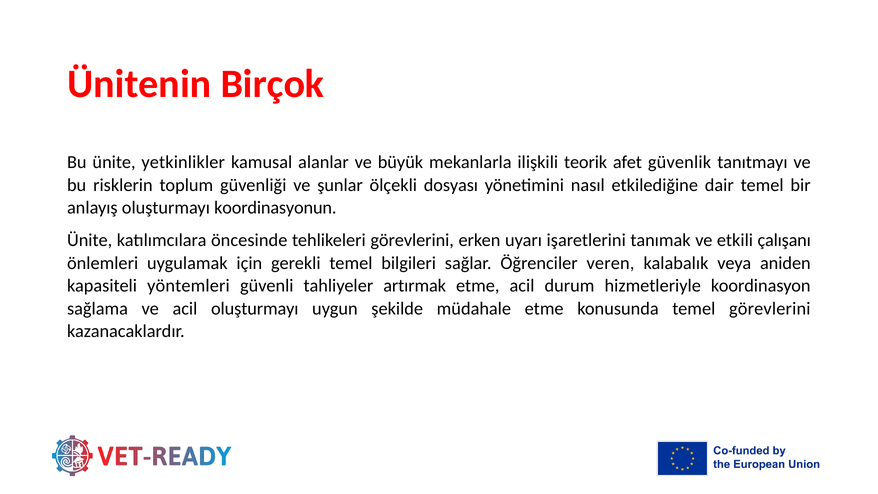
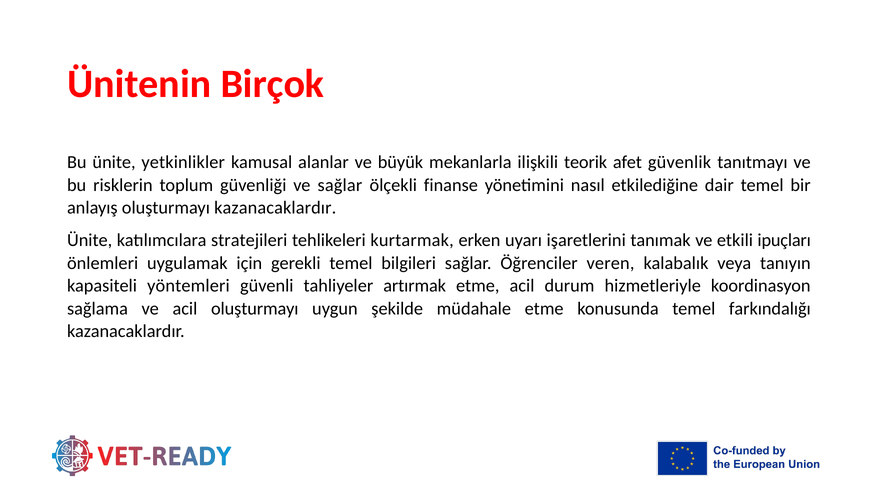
ve şunlar: şunlar -> sağlar
dosyası: dosyası -> finanse
oluşturmayı koordinasyonun: koordinasyonun -> kazanacaklardır
öncesinde: öncesinde -> stratejileri
tehlikeleri görevlerini: görevlerini -> kurtarmak
çalışanı: çalışanı -> ipuçları
aniden: aniden -> tanıyın
temel görevlerini: görevlerini -> farkındalığı
